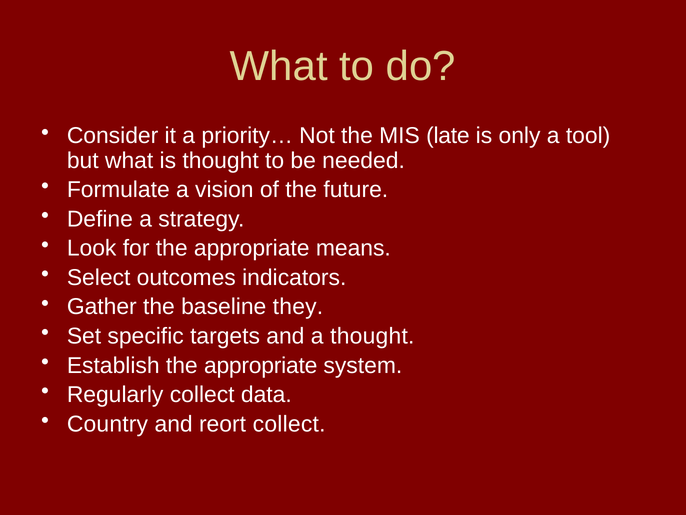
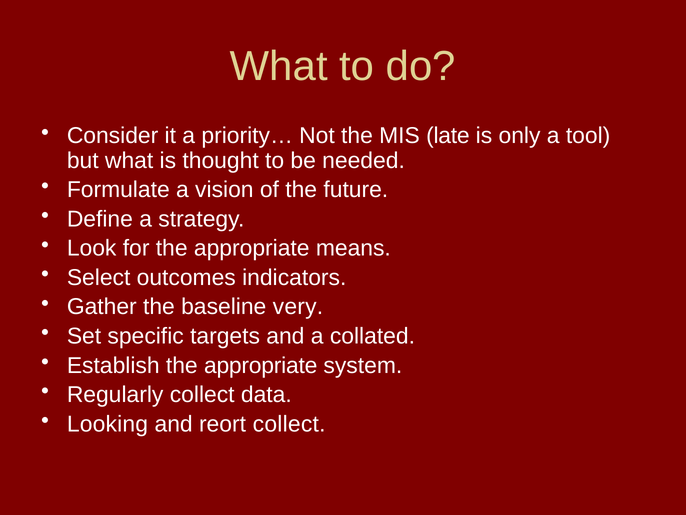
they: they -> very
a thought: thought -> collated
Country: Country -> Looking
